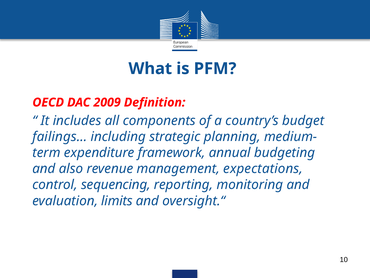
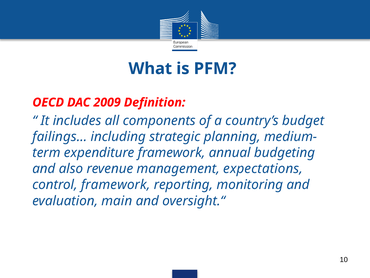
control sequencing: sequencing -> framework
limits: limits -> main
